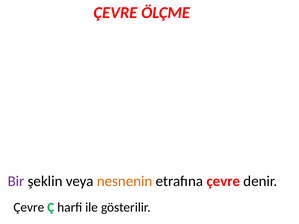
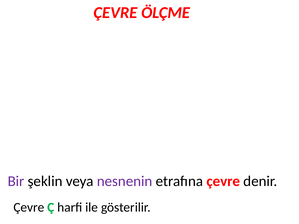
nesnenin colour: orange -> purple
